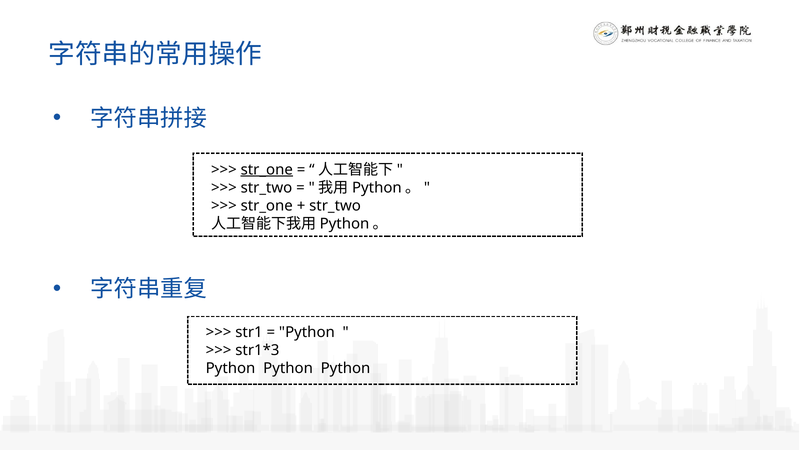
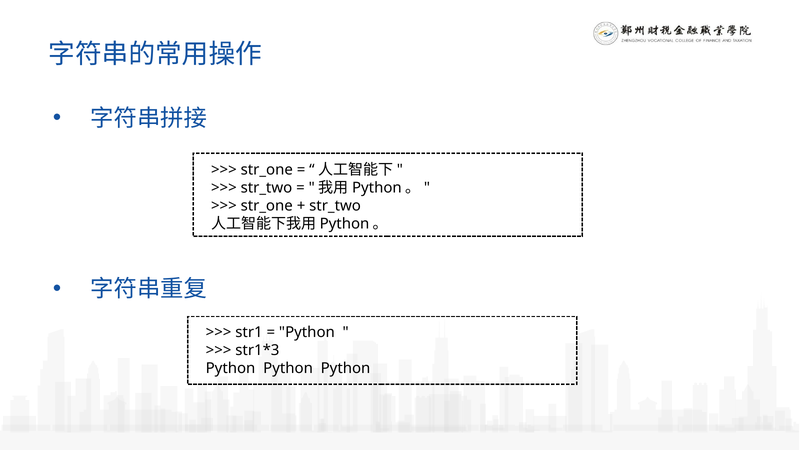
str_one at (267, 170) underline: present -> none
